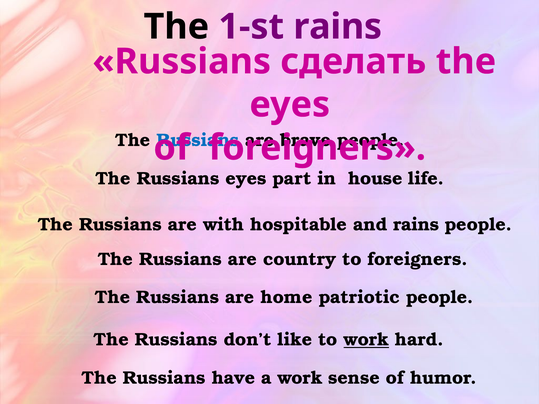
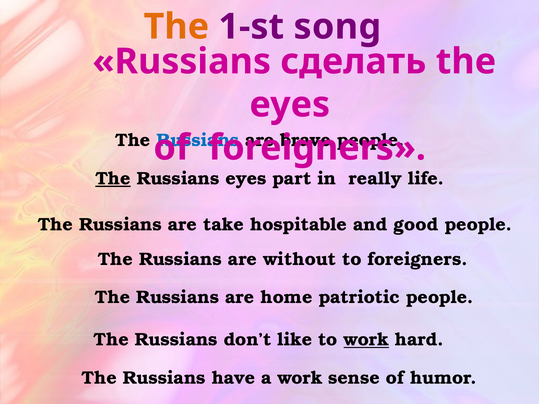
The at (176, 27) colour: black -> orange
1-st rains: rains -> song
The at (113, 179) underline: none -> present
house: house -> really
with: with -> take
and rains: rains -> good
country: country -> without
